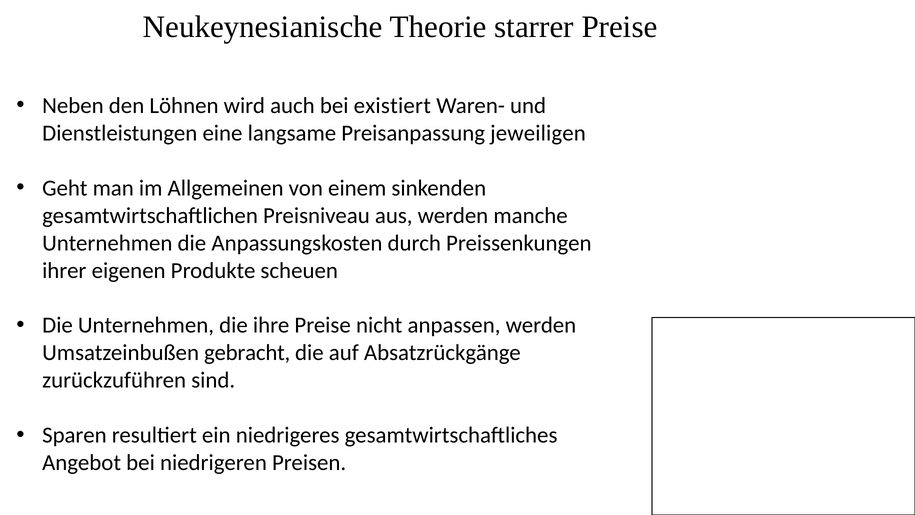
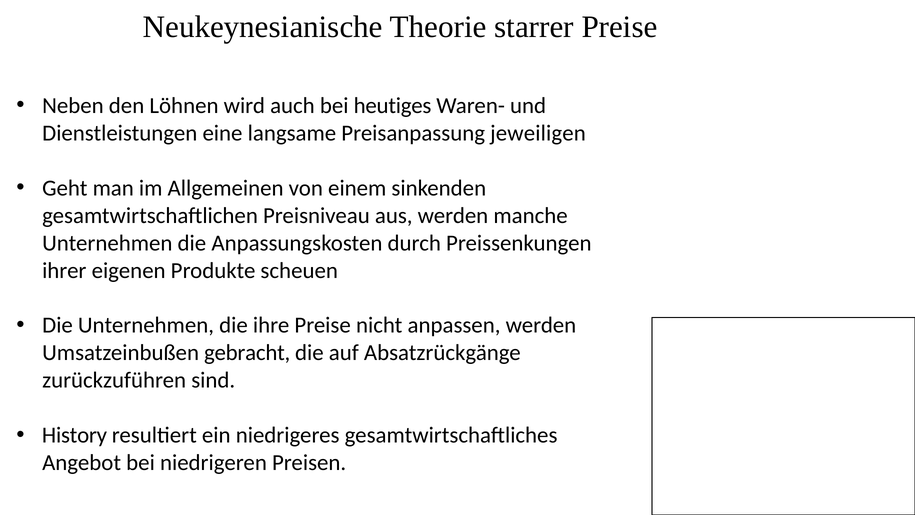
existiert: existiert -> heutiges
Sparen: Sparen -> History
